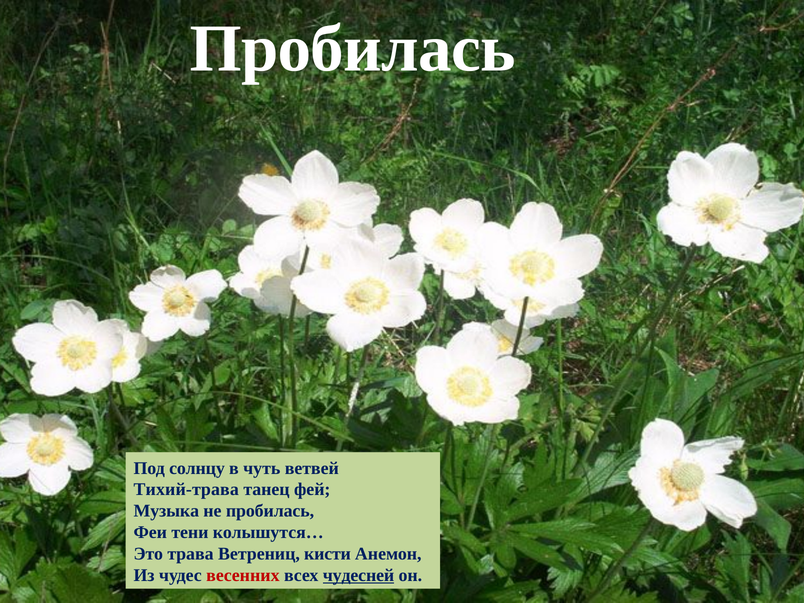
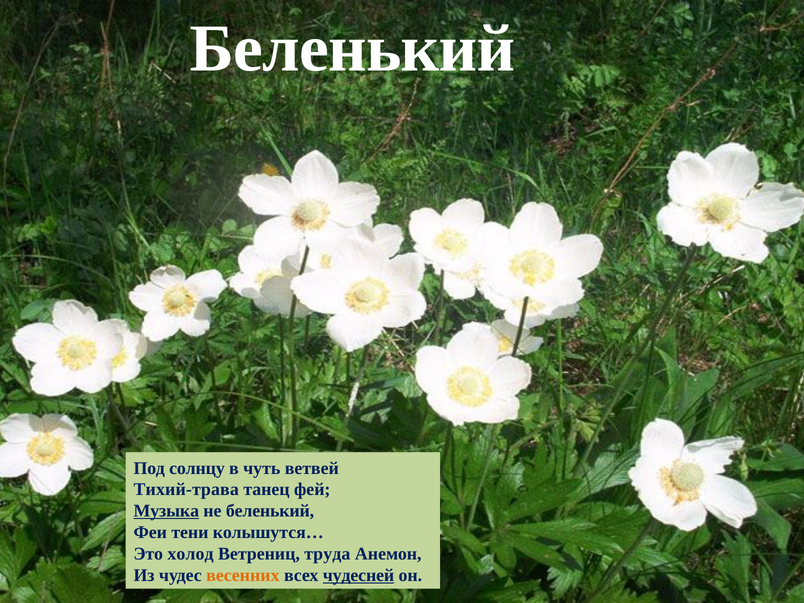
Пробилась at (353, 49): Пробилась -> Беленький
Музыка underline: none -> present
не пробилась: пробилась -> беленький
трава: трава -> холод
кисти: кисти -> труда
весенних colour: red -> orange
